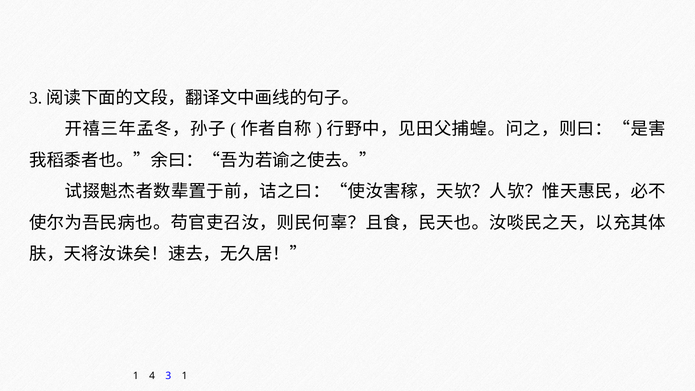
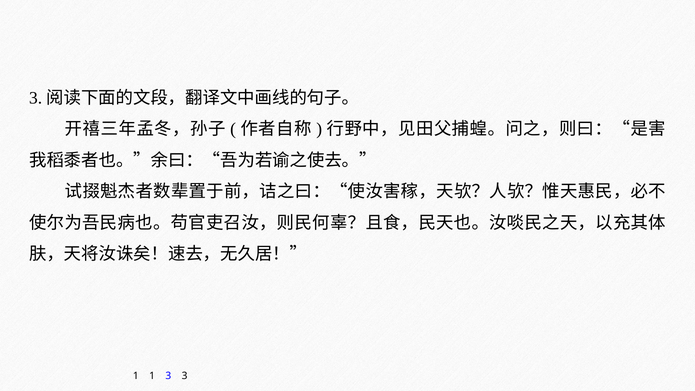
1 4: 4 -> 1
3 1: 1 -> 3
